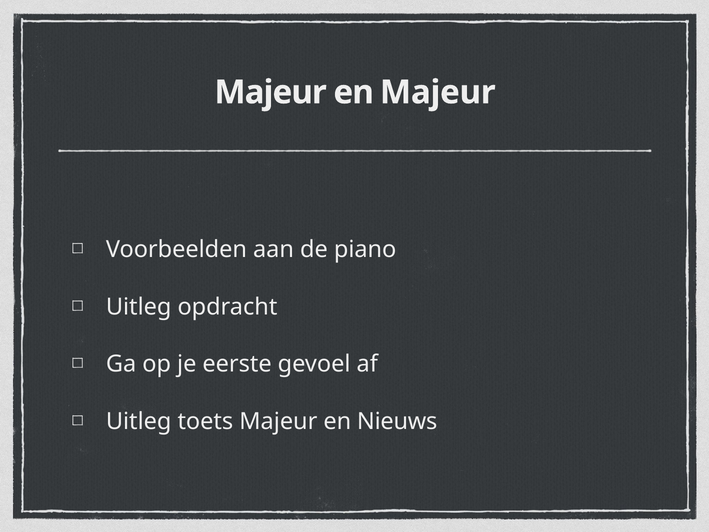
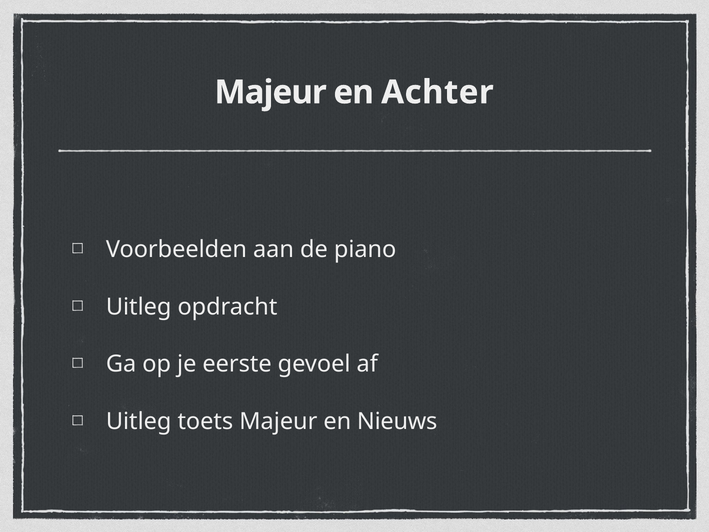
en Majeur: Majeur -> Achter
